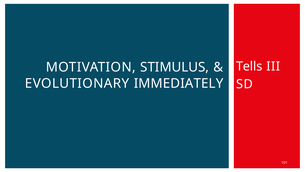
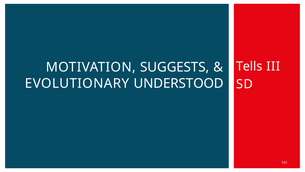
STIMULUS: STIMULUS -> SUGGESTS
IMMEDIATELY: IMMEDIATELY -> UNDERSTOOD
